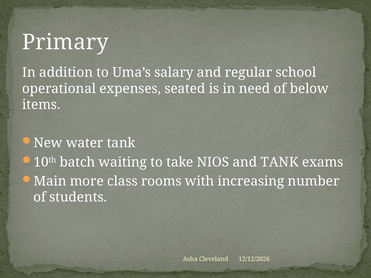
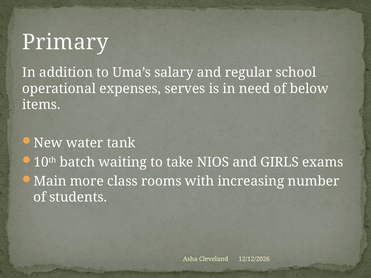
seated: seated -> serves
and TANK: TANK -> GIRLS
